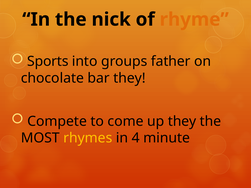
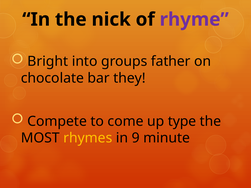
rhyme colour: orange -> purple
Sports: Sports -> Bright
up they: they -> type
4: 4 -> 9
